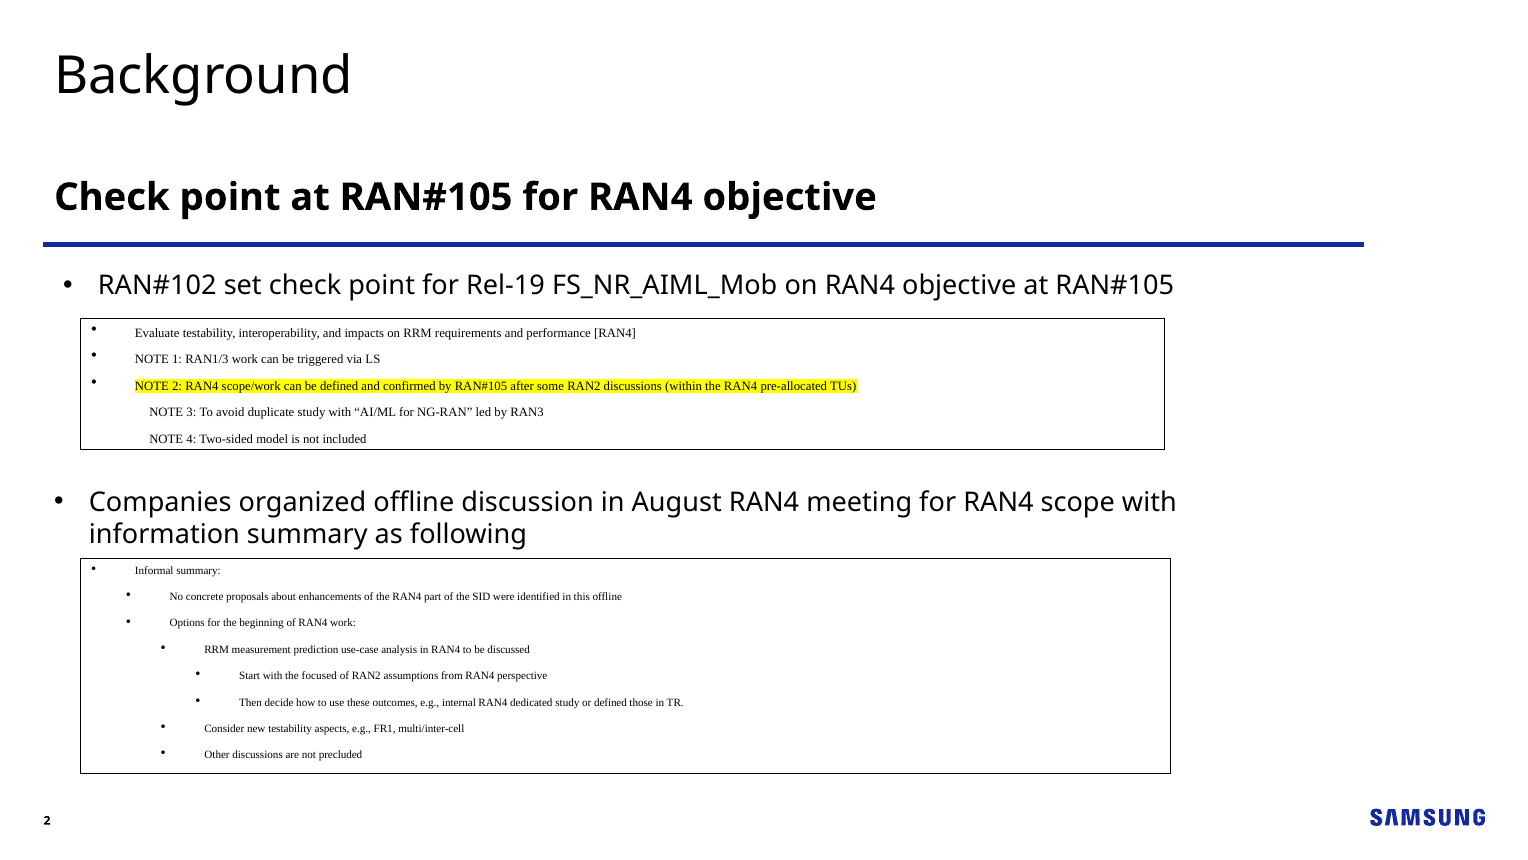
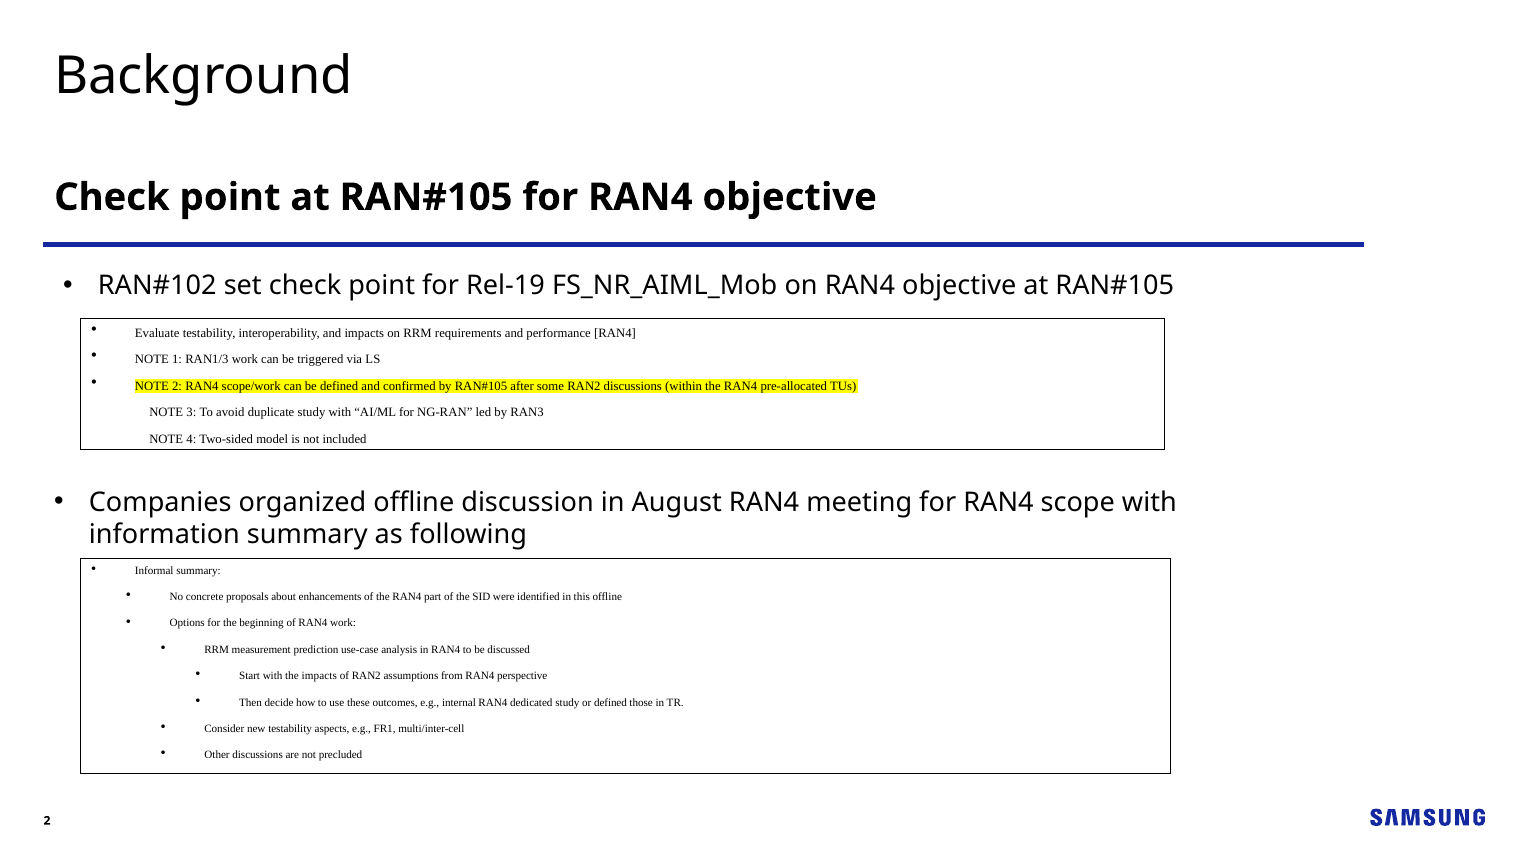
the focused: focused -> impacts
